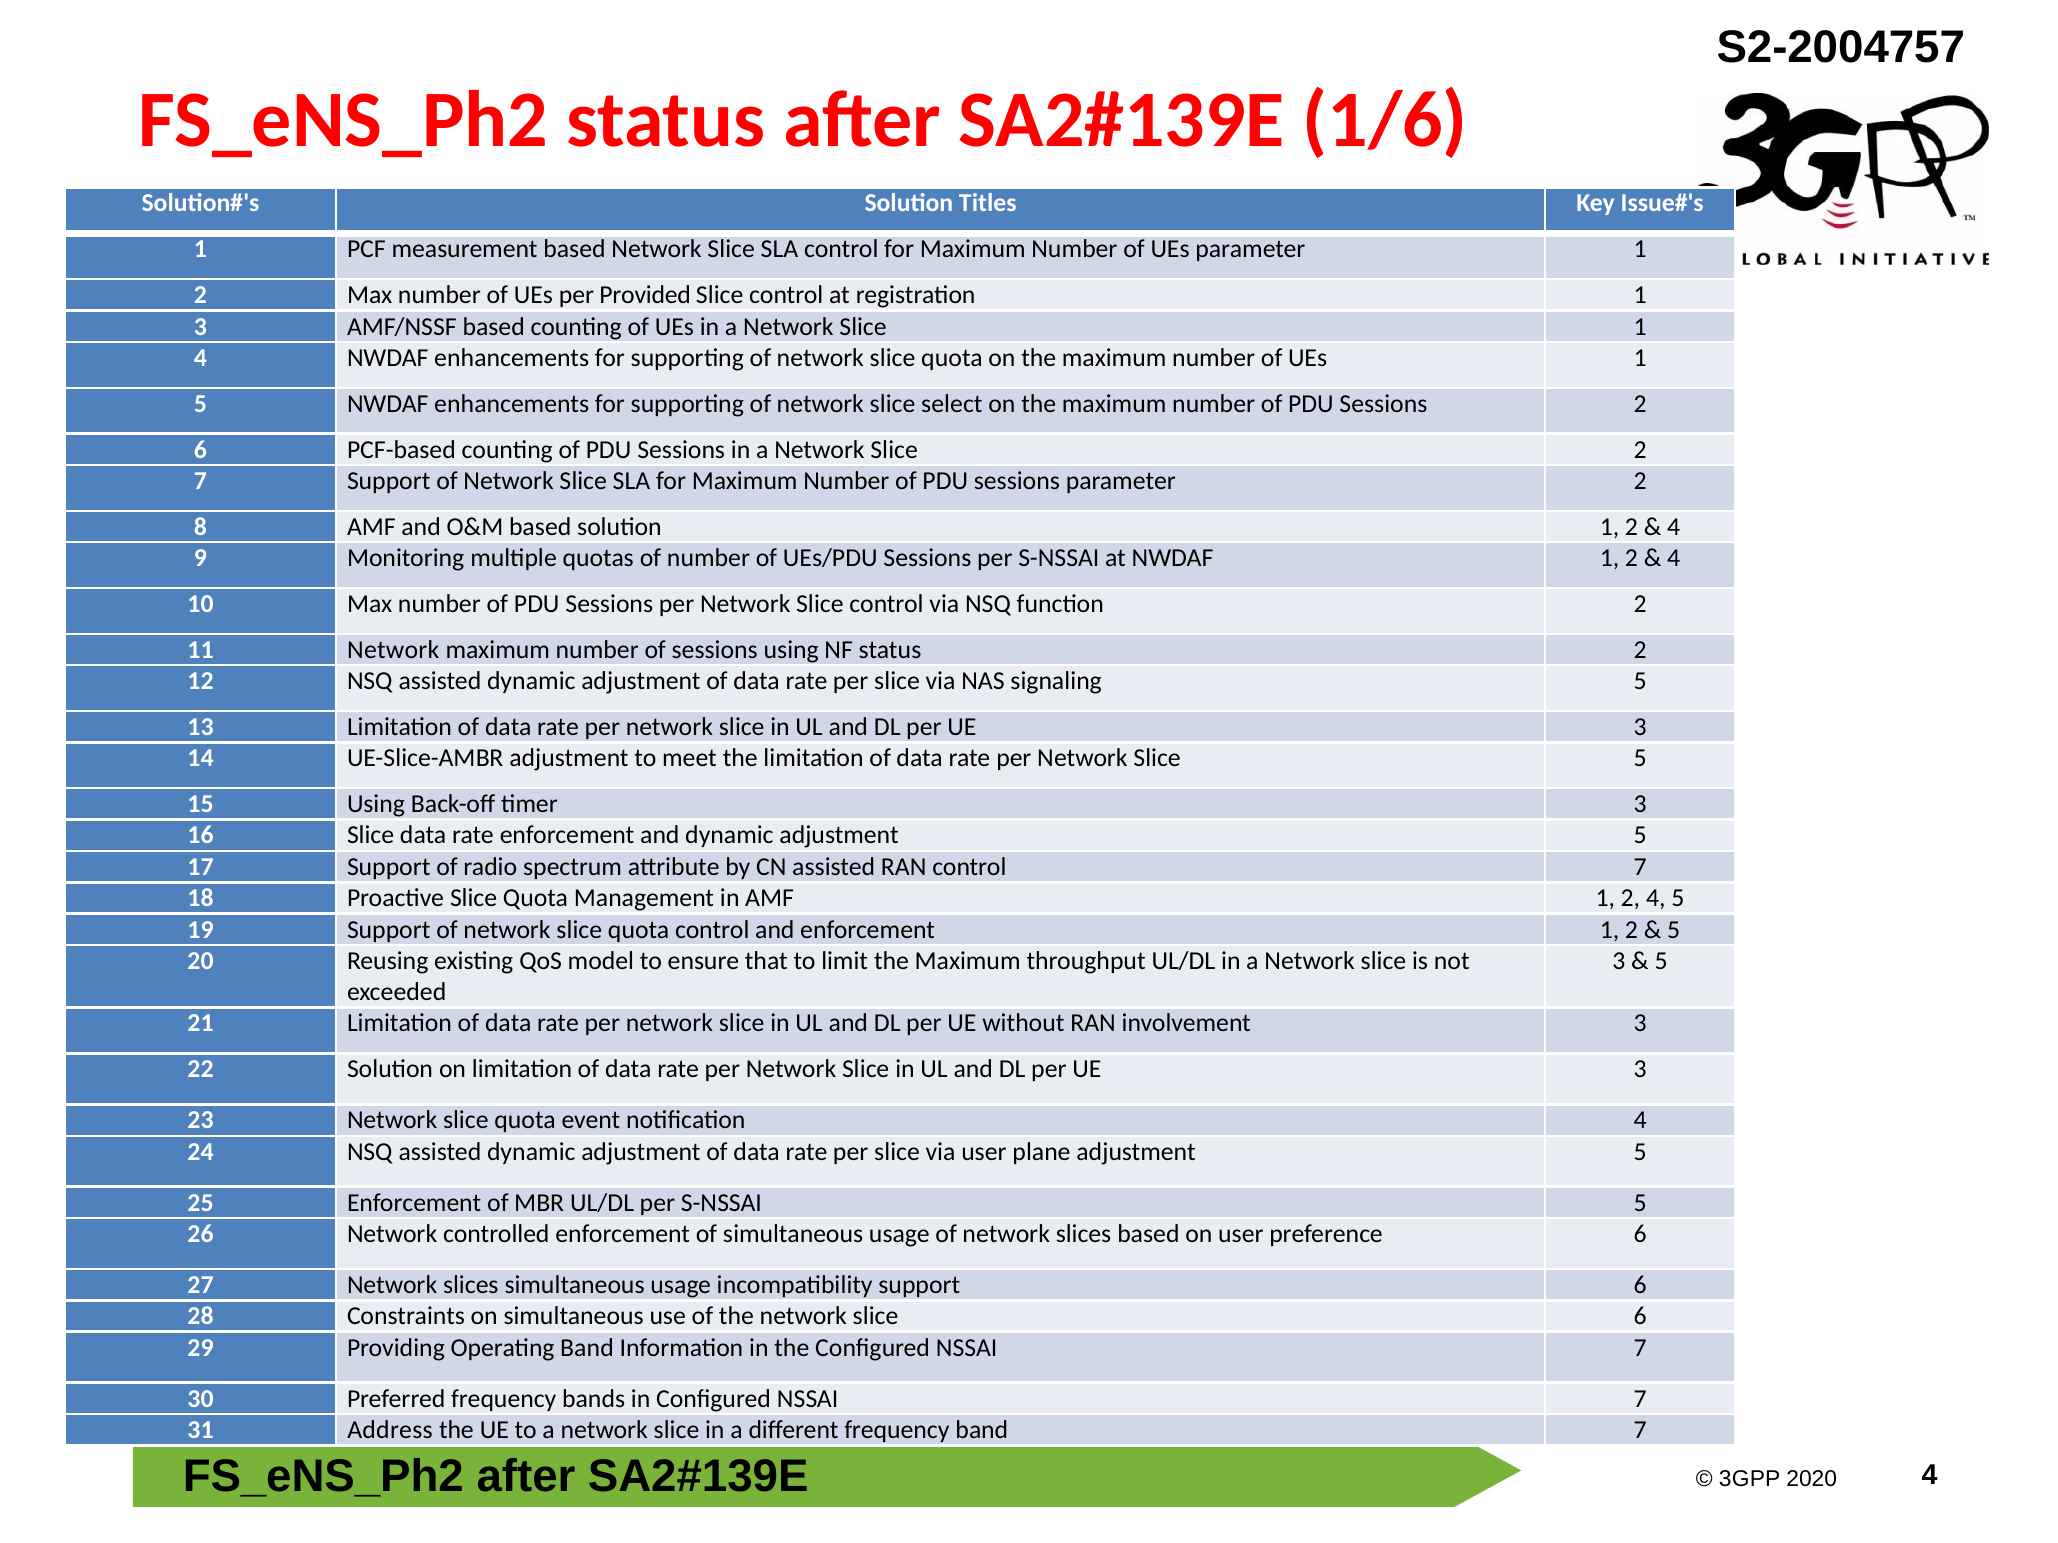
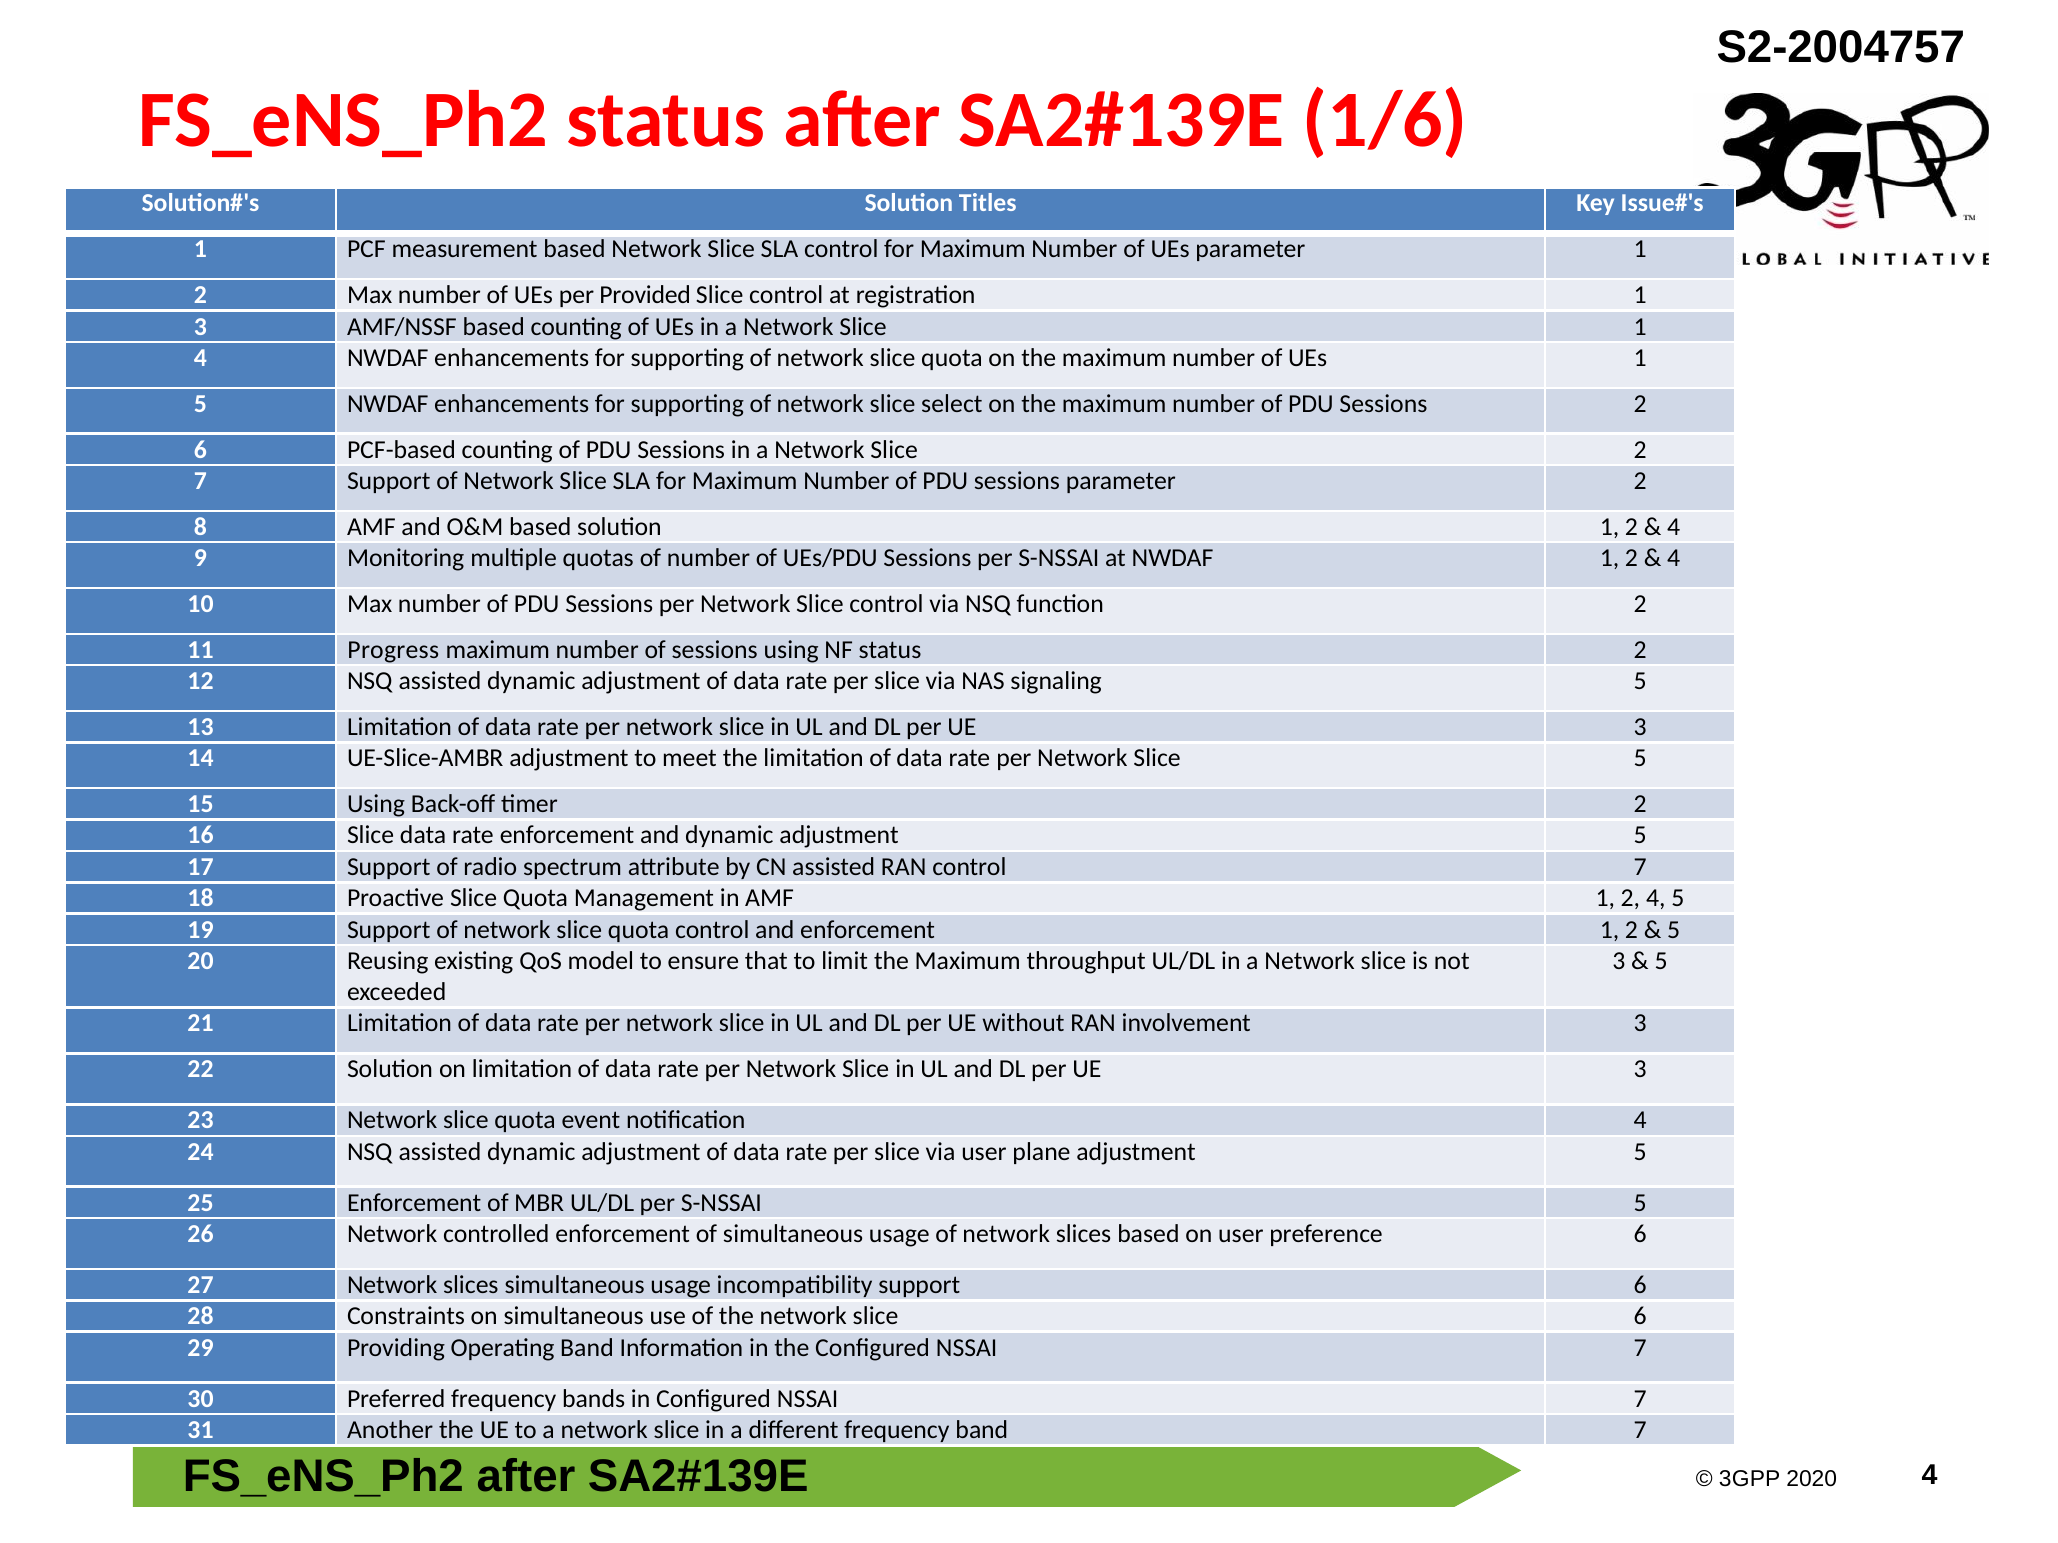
11 Network: Network -> Progress
timer 3: 3 -> 2
Address: Address -> Another
